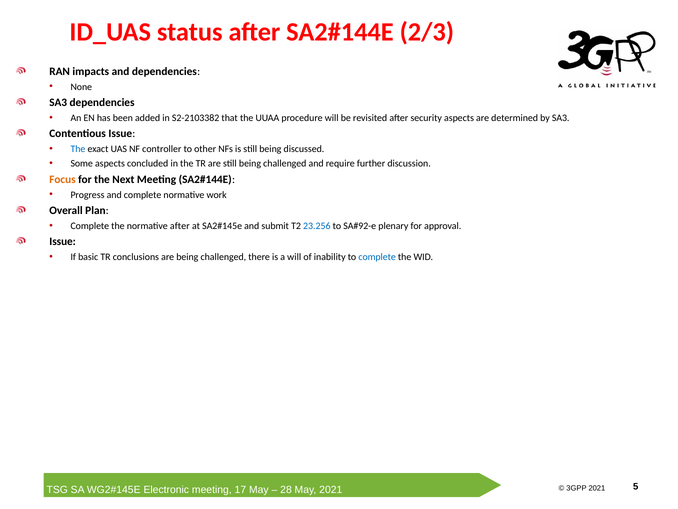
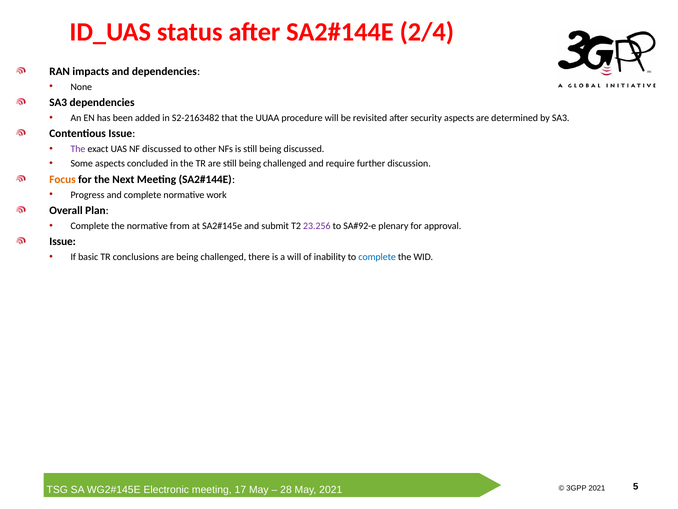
2/3: 2/3 -> 2/4
S2-2103382: S2-2103382 -> S2-2163482
The at (78, 149) colour: blue -> purple
NF controller: controller -> discussed
normative after: after -> from
23.256 colour: blue -> purple
